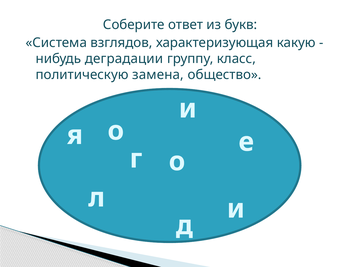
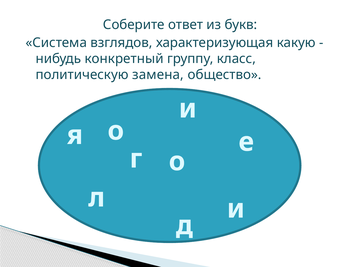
деградации: деградации -> конкретный
